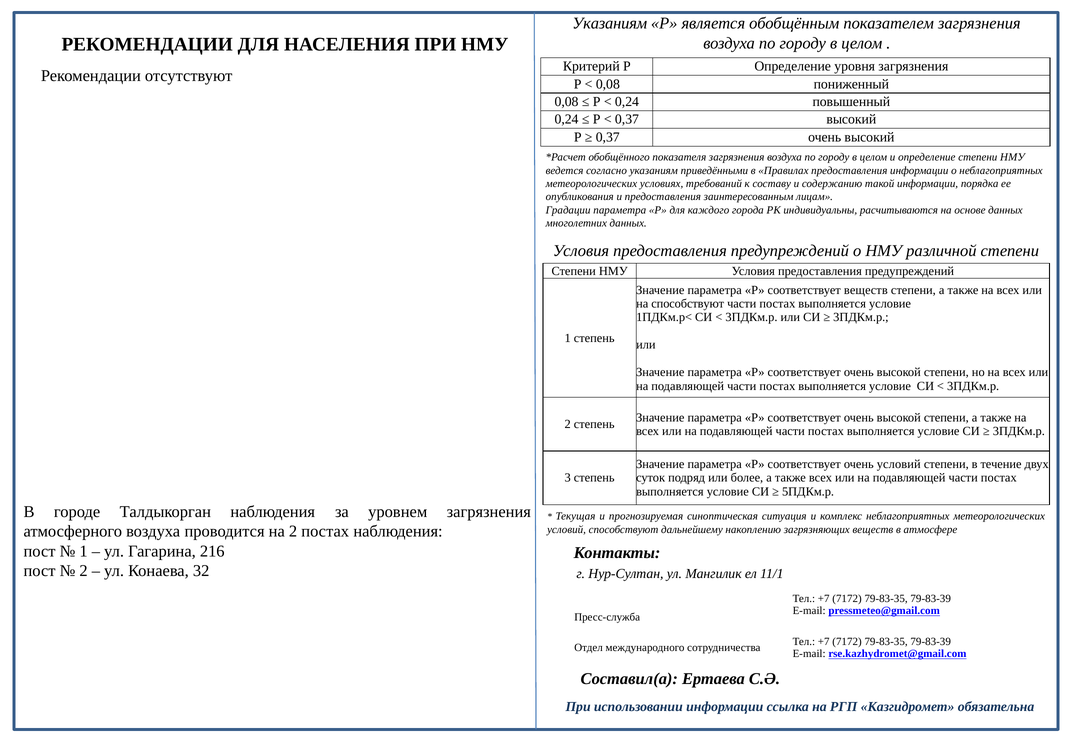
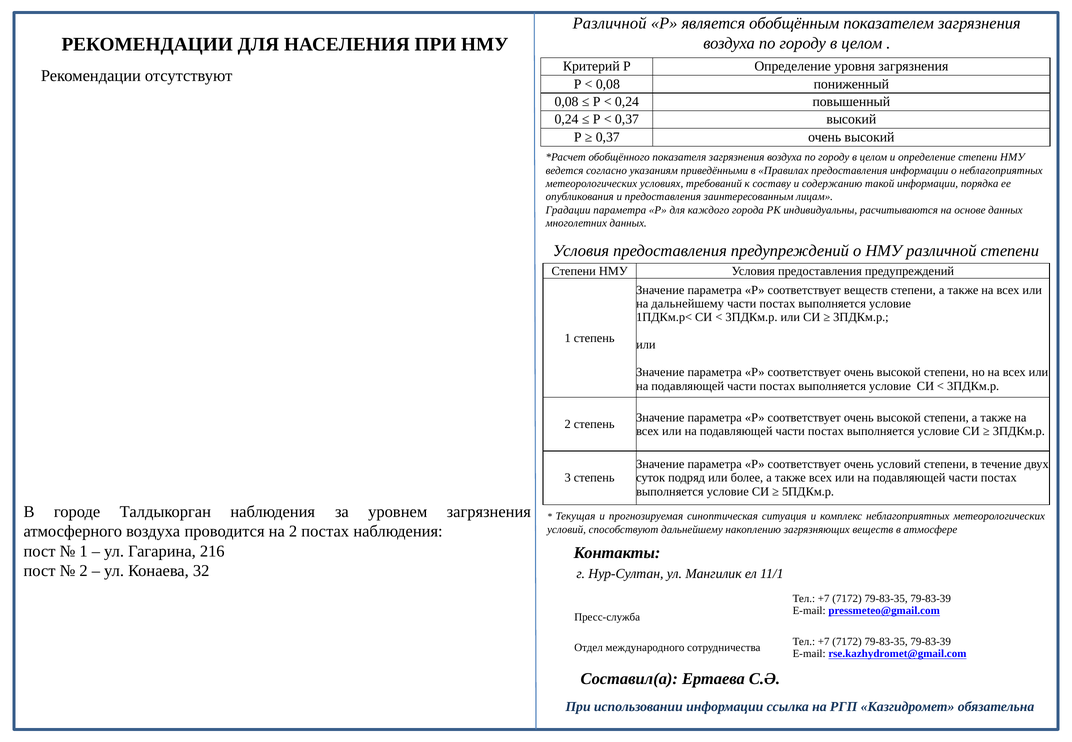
Указаниям at (610, 24): Указаниям -> Различной
на способствуют: способствуют -> дальнейшему
